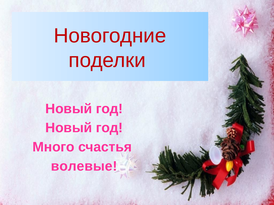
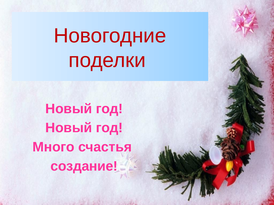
волевые: волевые -> создание
